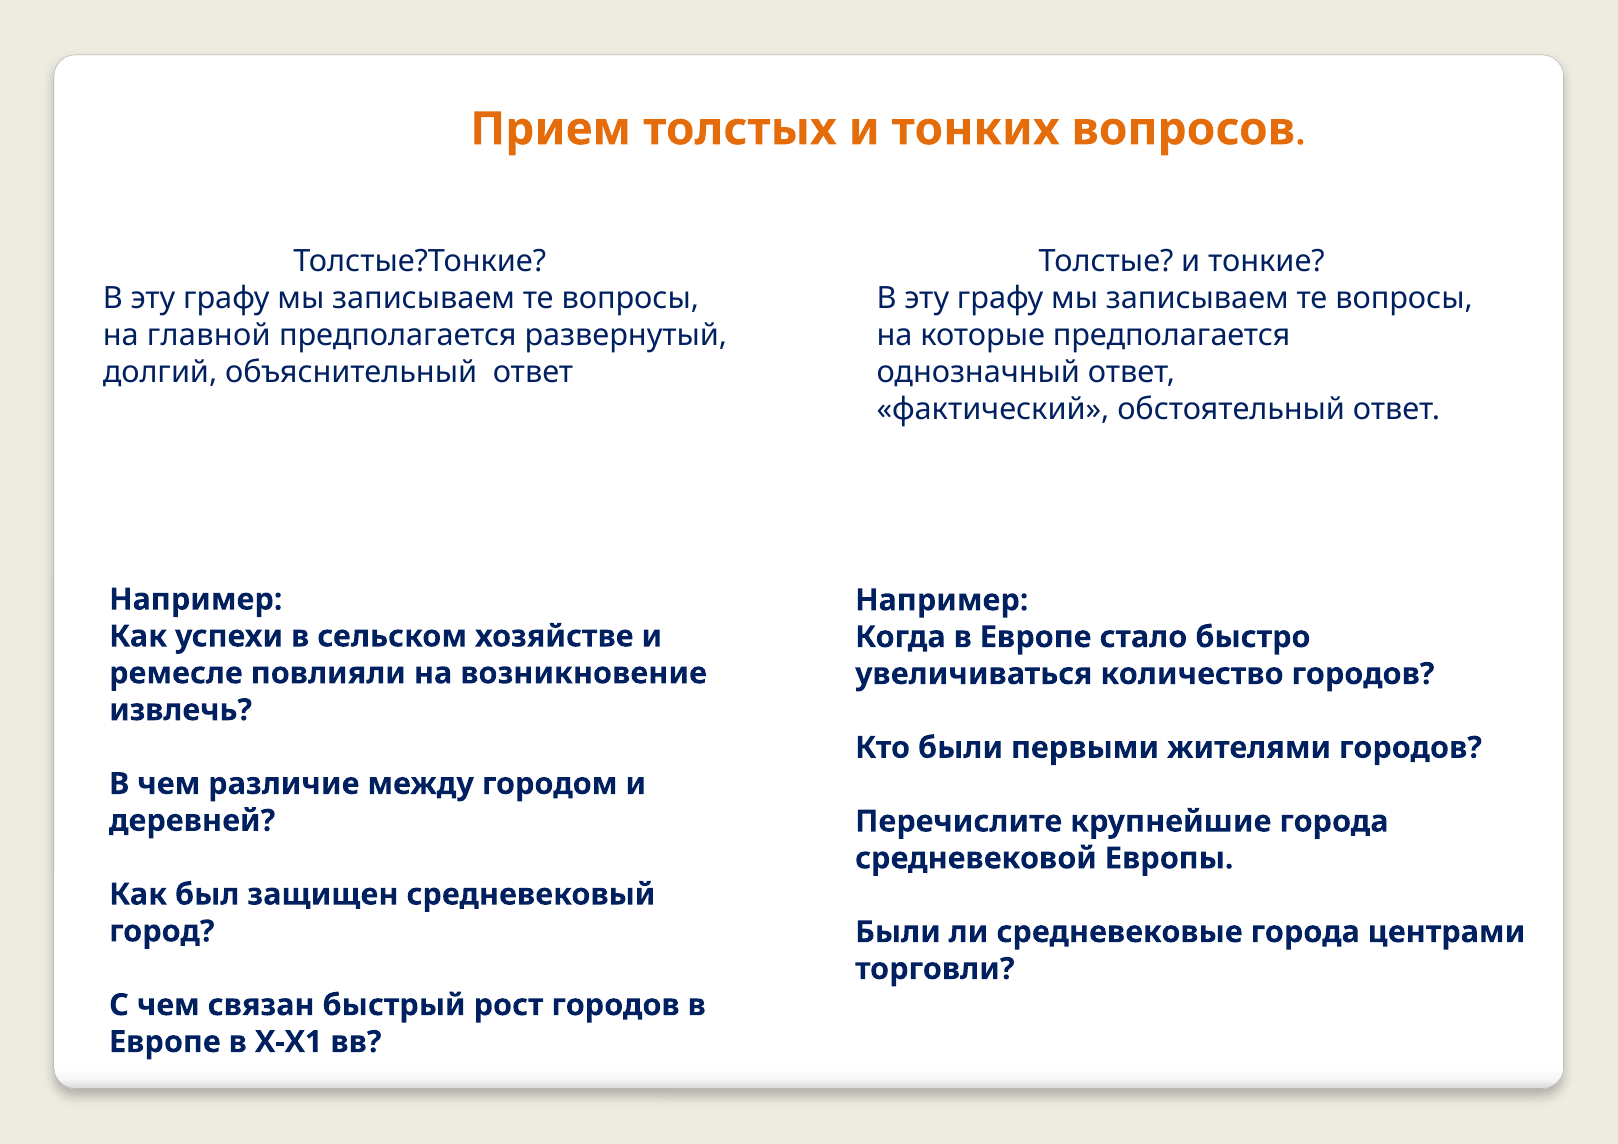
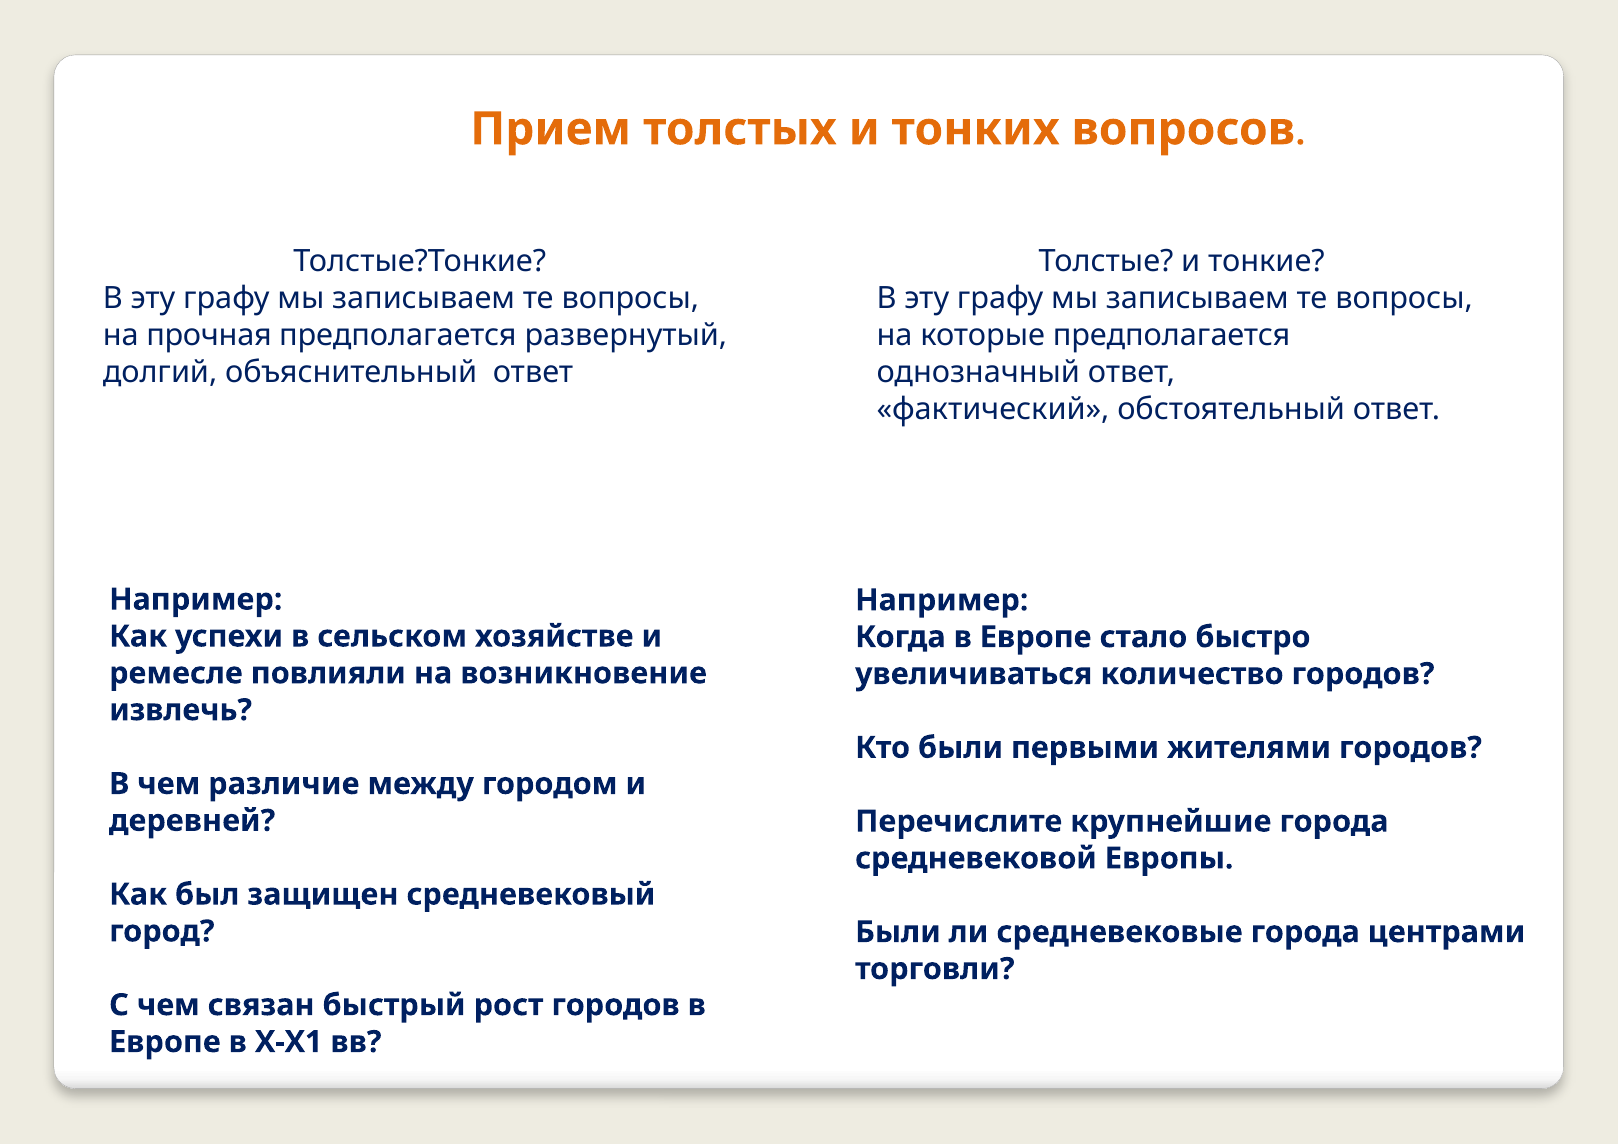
главной: главной -> прочная
